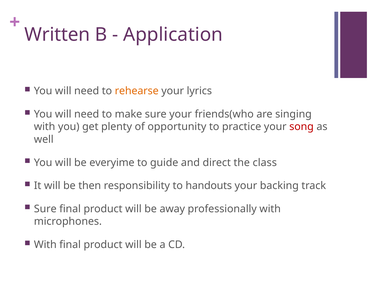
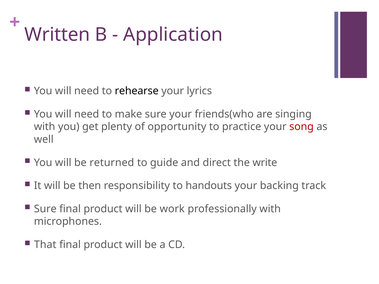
rehearse colour: orange -> black
everyime: everyime -> returned
class: class -> write
away: away -> work
With at (45, 245): With -> That
